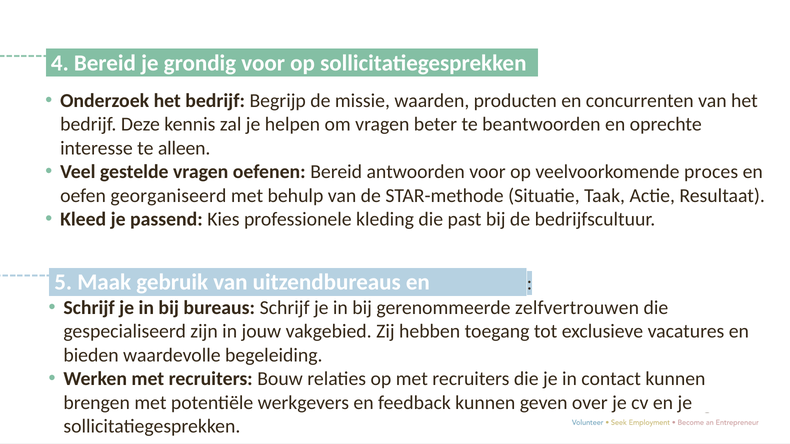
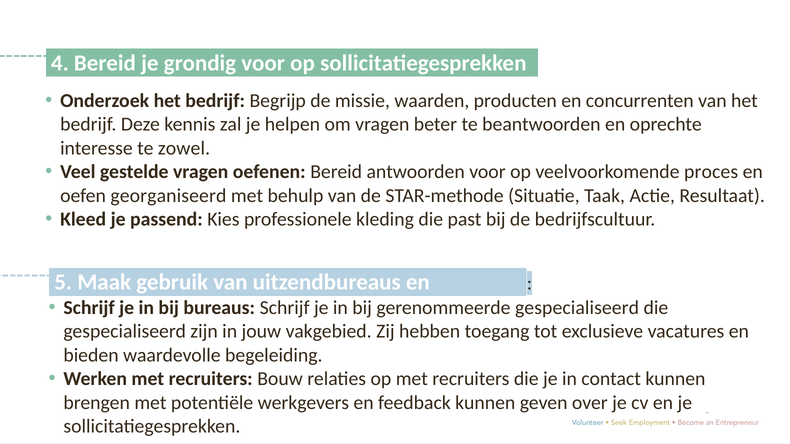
alleen: alleen -> zowel
gerenommeerde zelfvertrouwen: zelfvertrouwen -> gespecialiseerd
